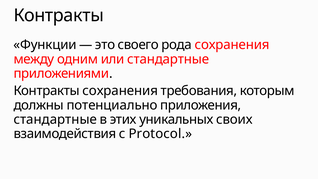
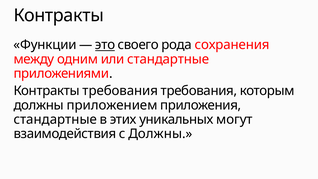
это underline: none -> present
Контракты сохранения: сохранения -> требования
потенциально: потенциально -> приложением
своих: своих -> могут
с Protocol: Protocol -> Должны
